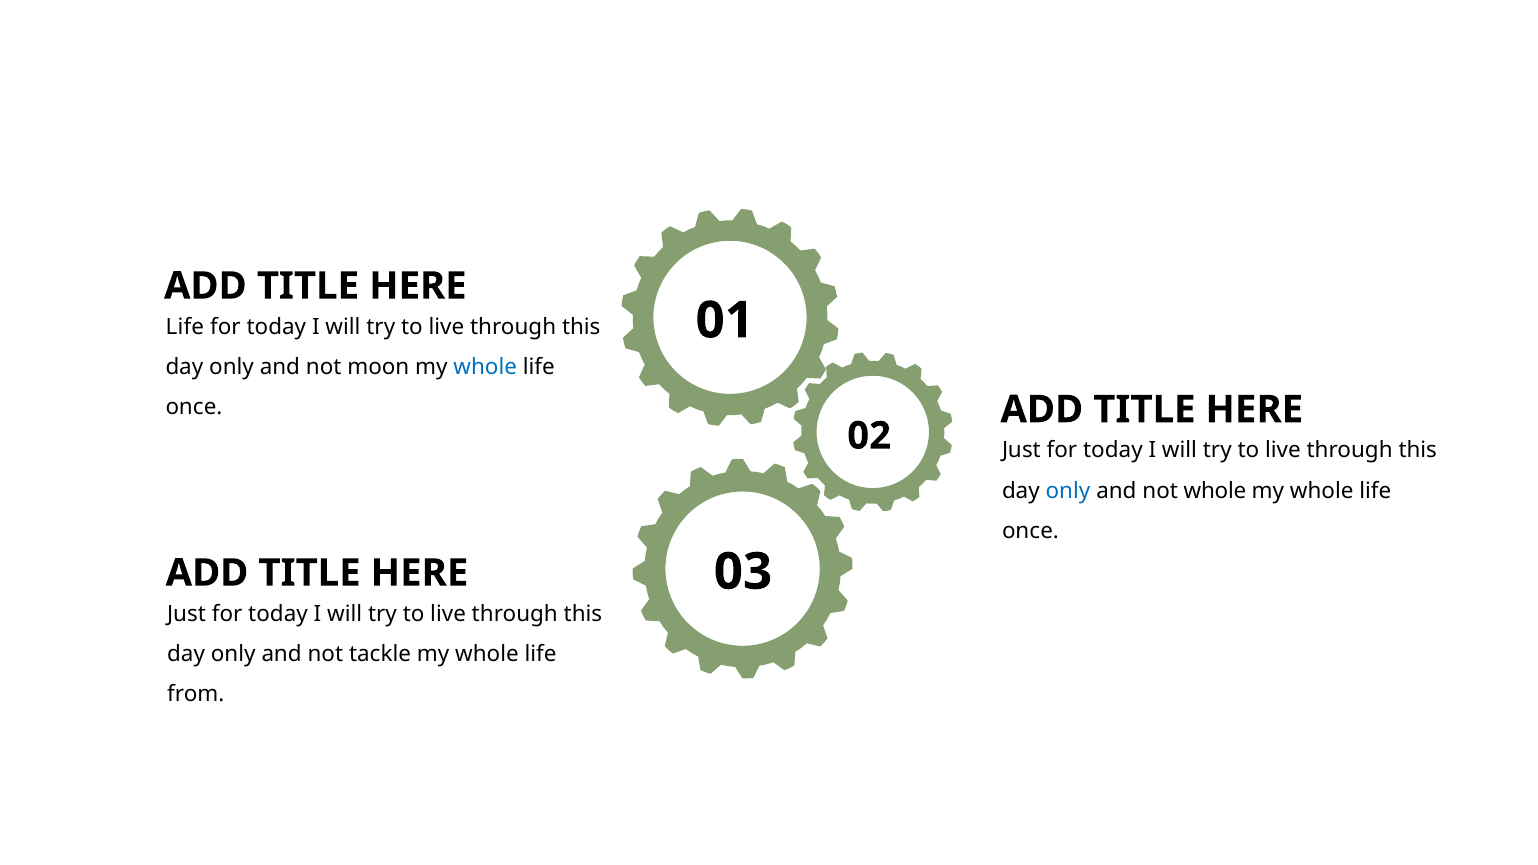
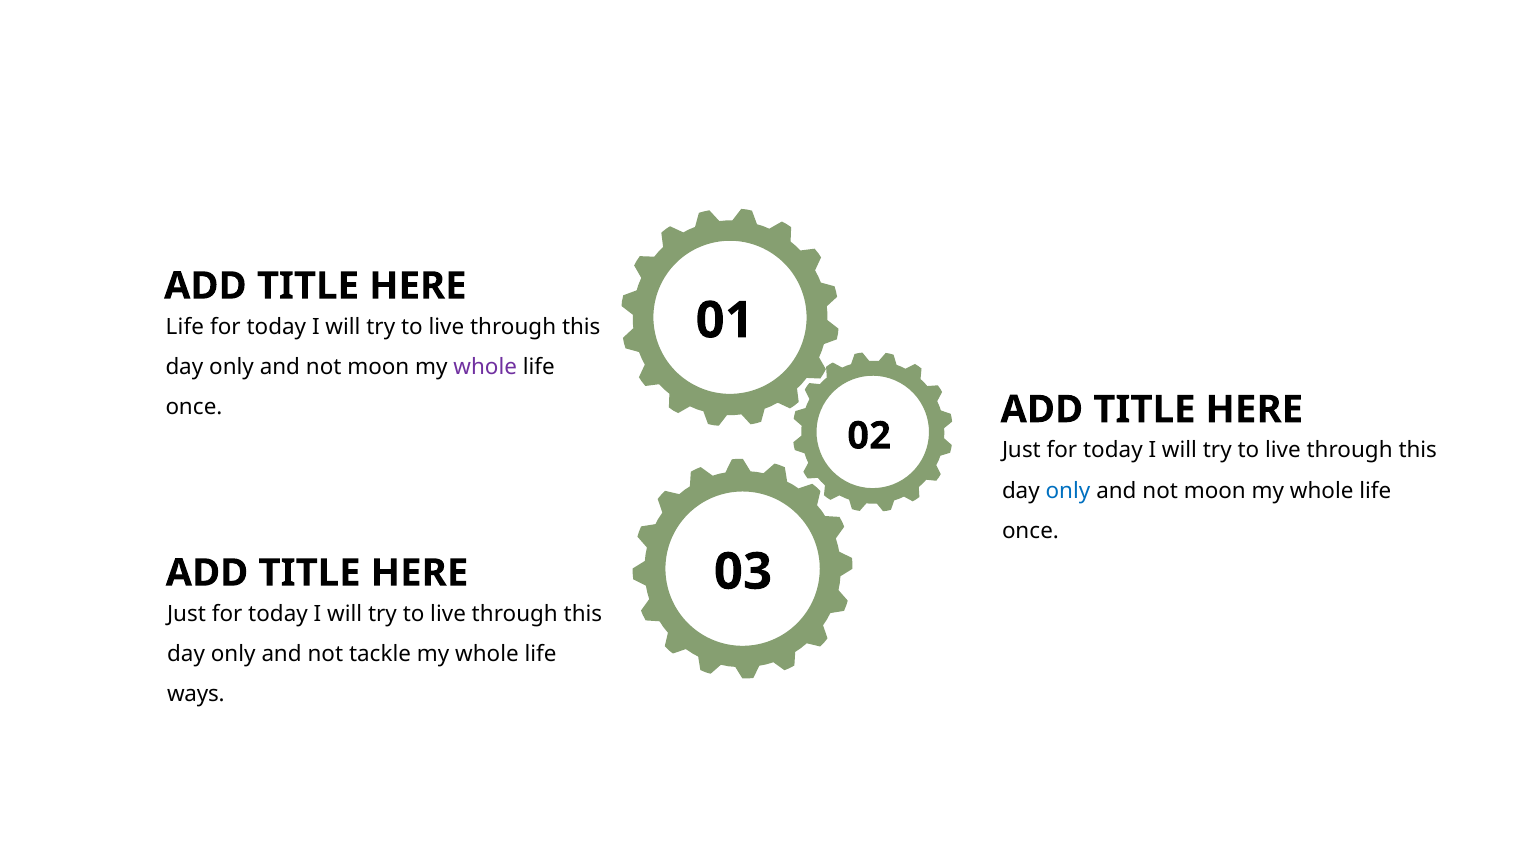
whole at (485, 367) colour: blue -> purple
whole at (1215, 491): whole -> moon
from: from -> ways
